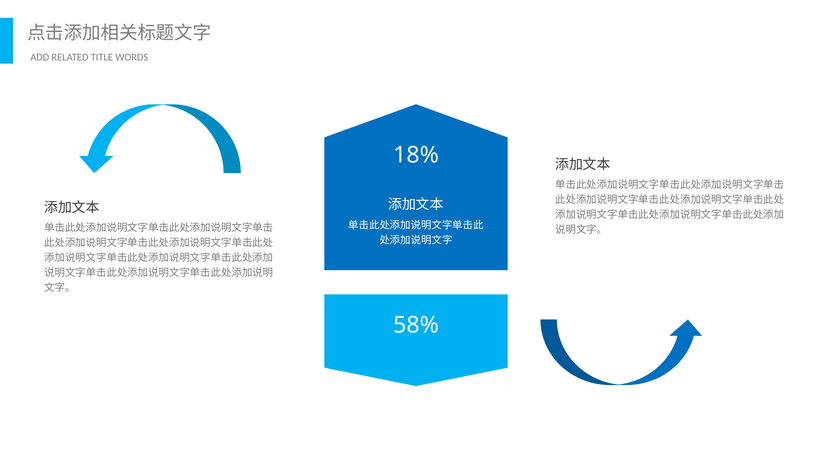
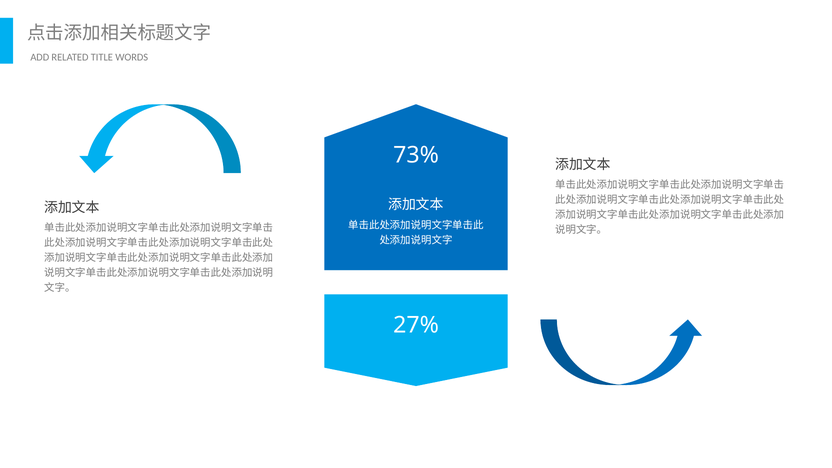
18%: 18% -> 73%
58%: 58% -> 27%
